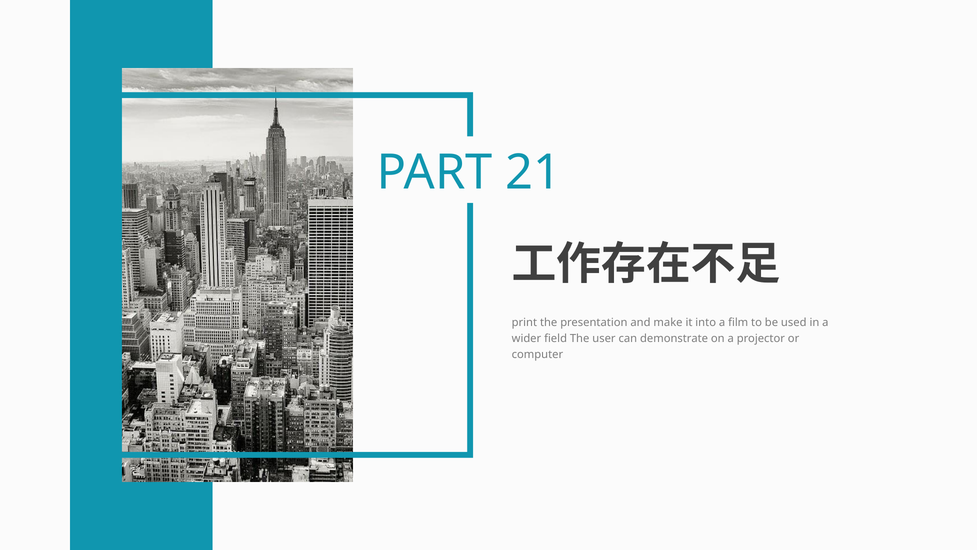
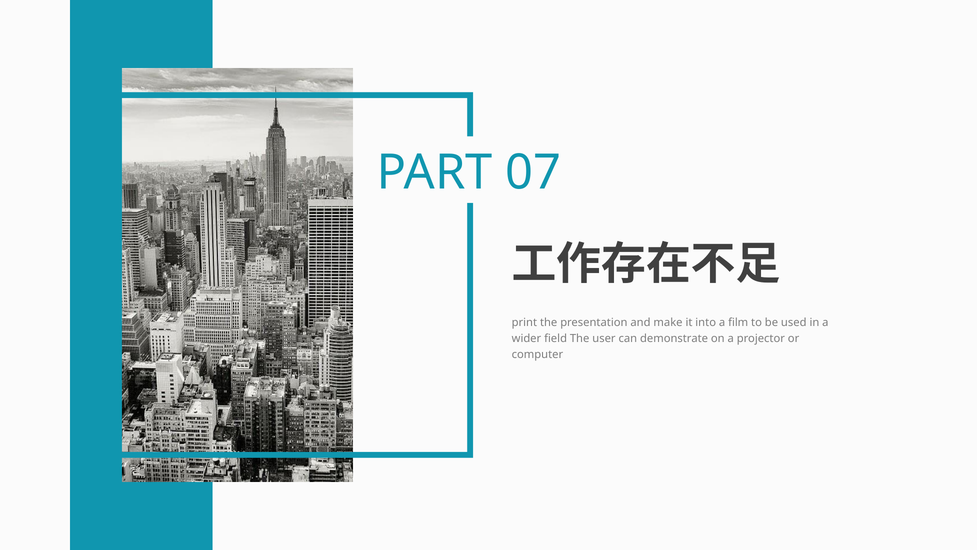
21: 21 -> 07
